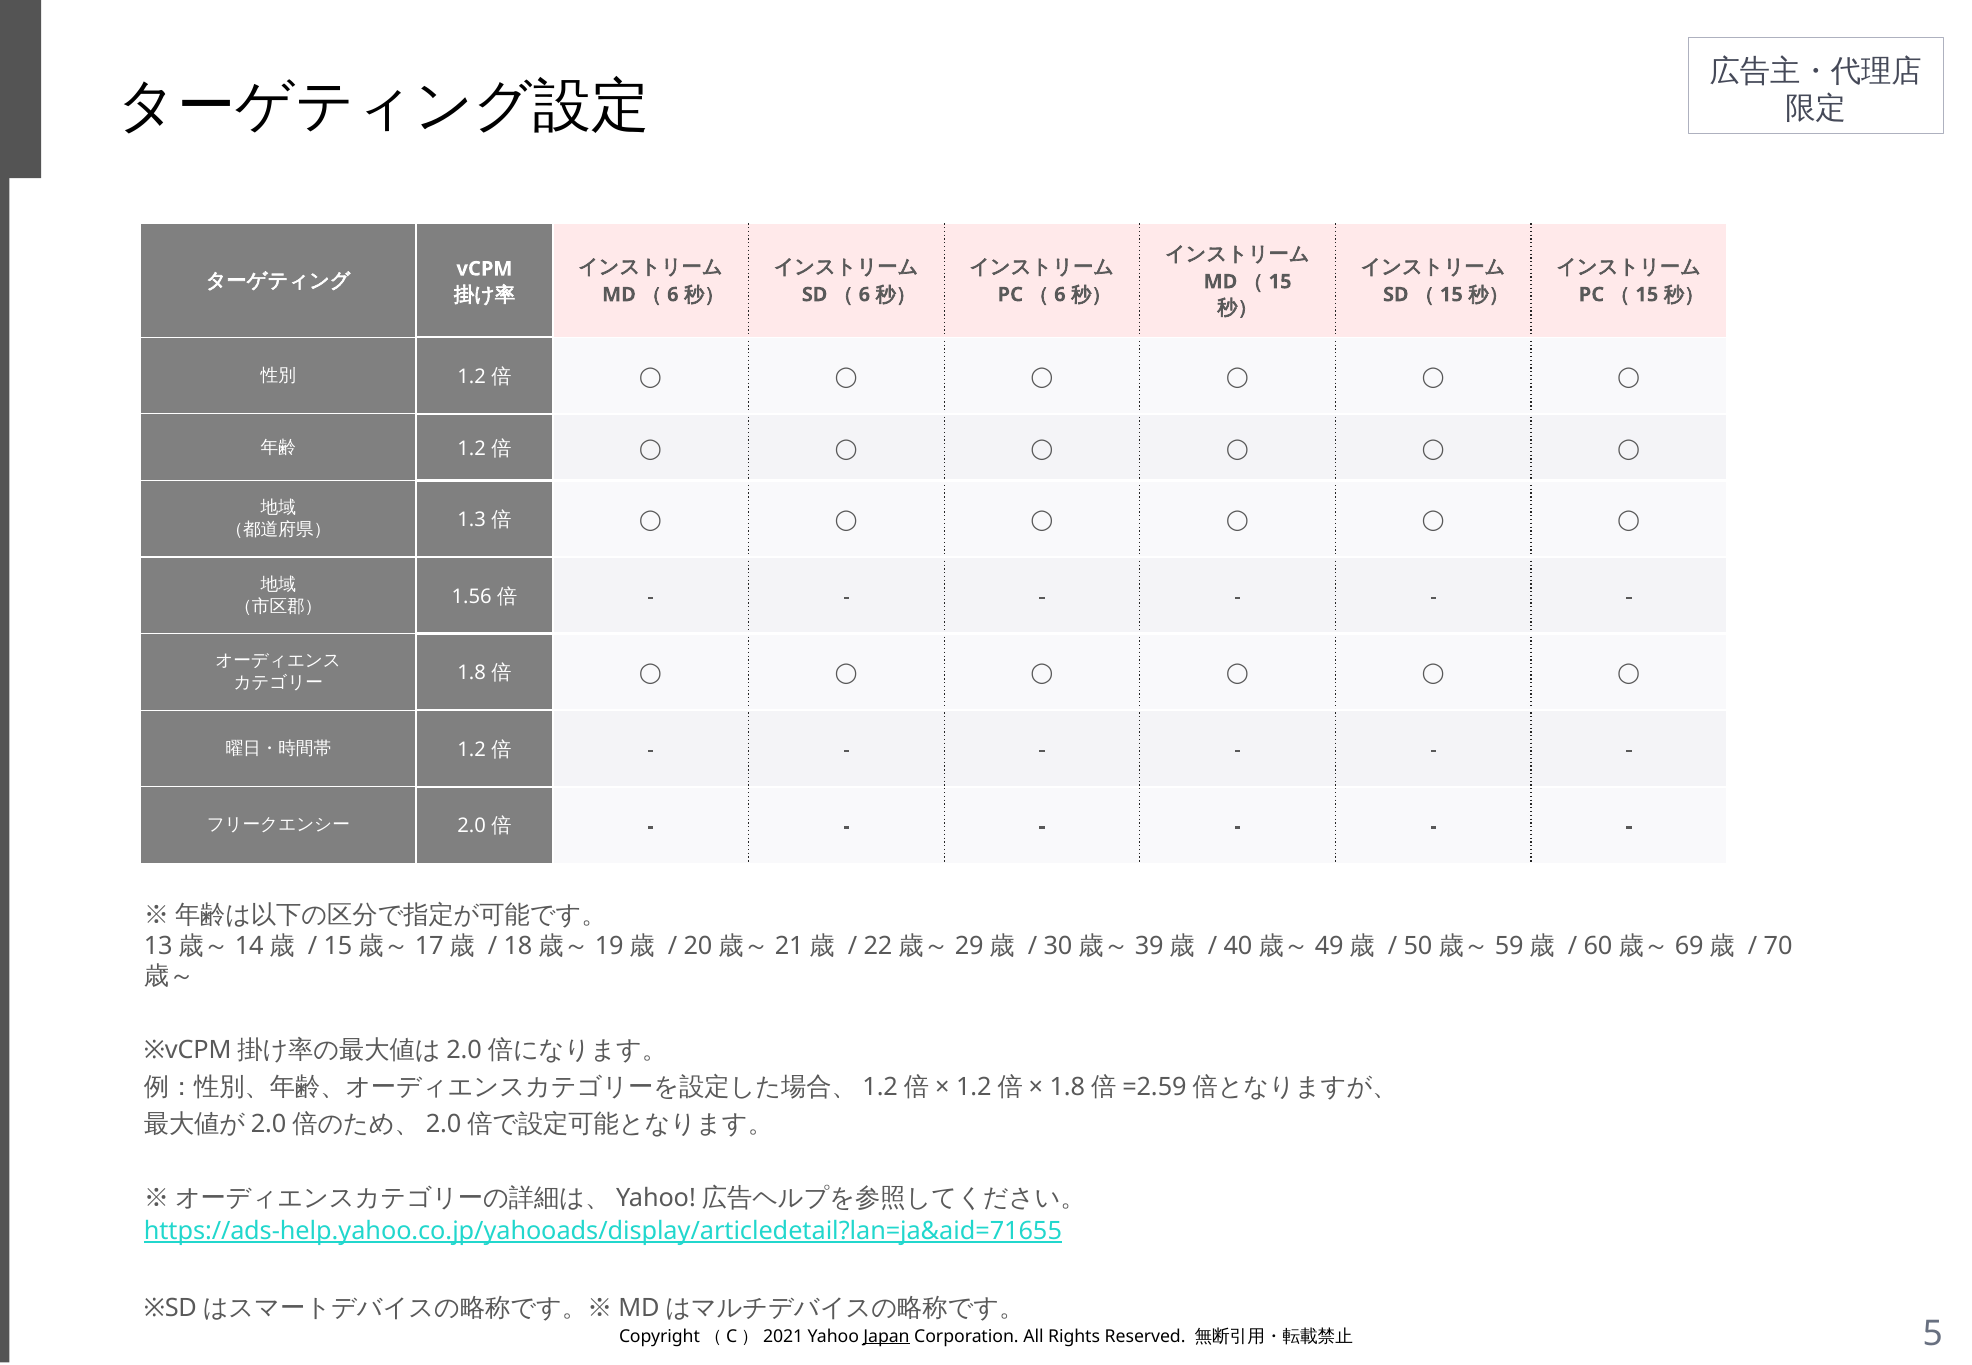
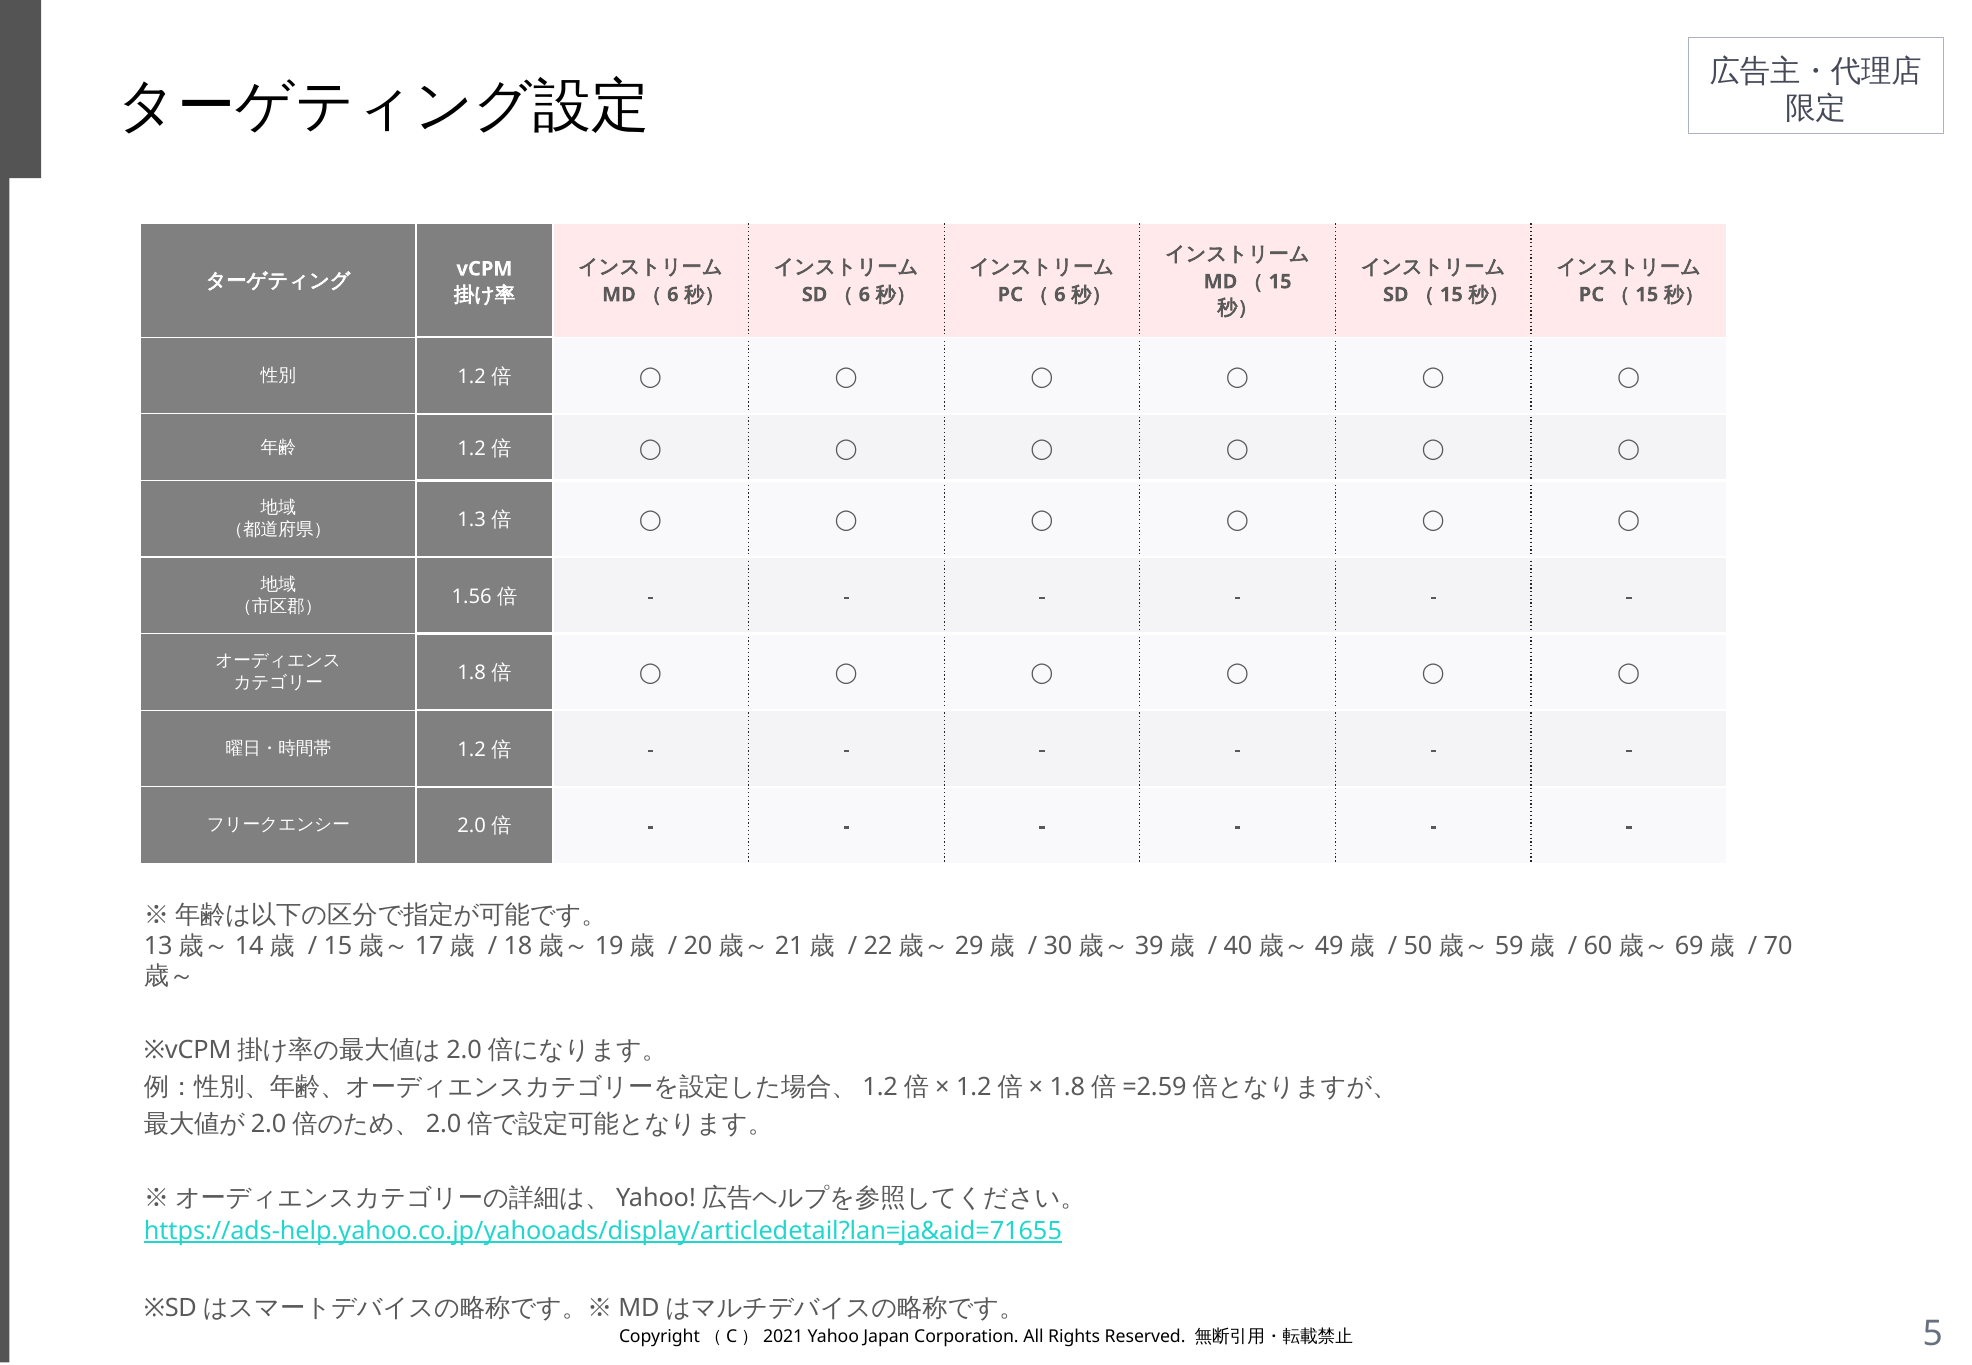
Japan underline: present -> none
